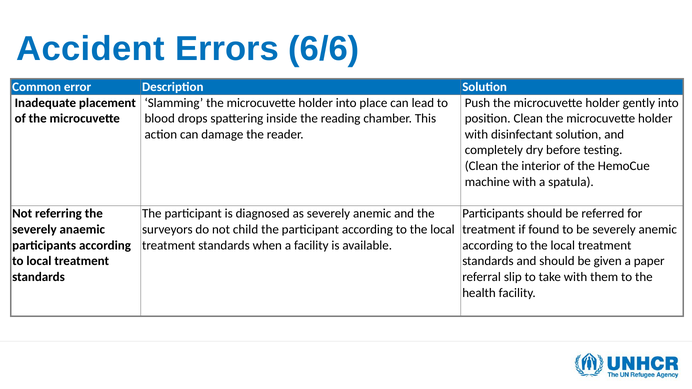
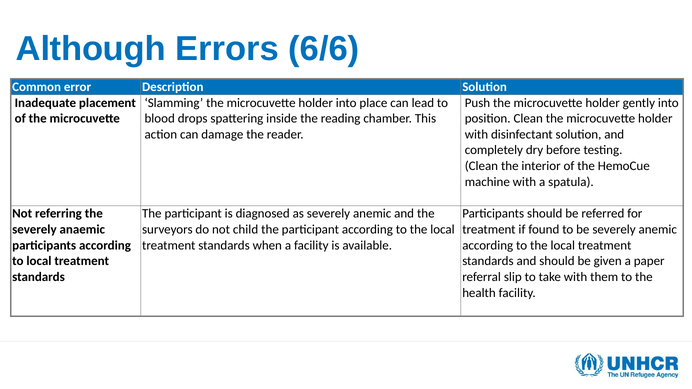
Accident: Accident -> Although
